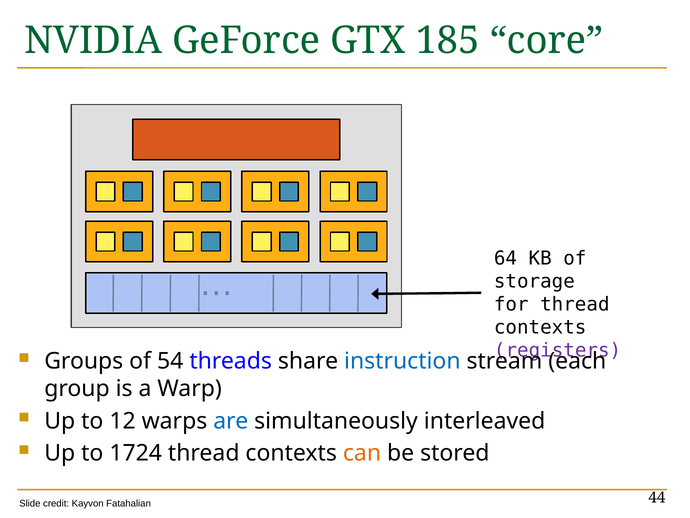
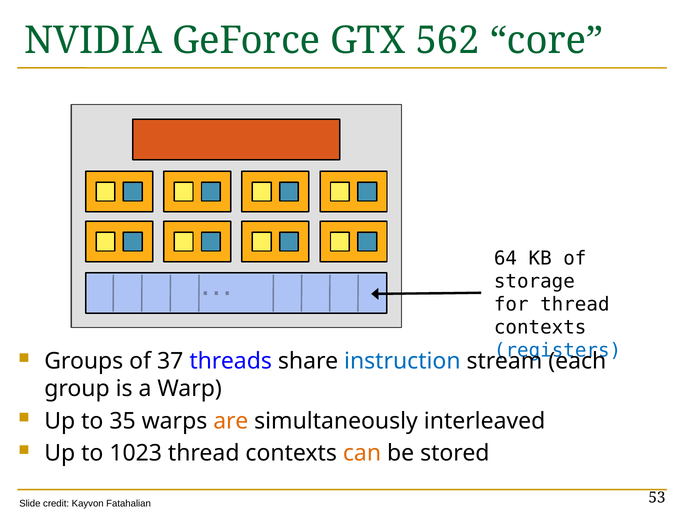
185: 185 -> 562
registers colour: purple -> blue
54: 54 -> 37
12: 12 -> 35
are colour: blue -> orange
1724: 1724 -> 1023
44: 44 -> 53
